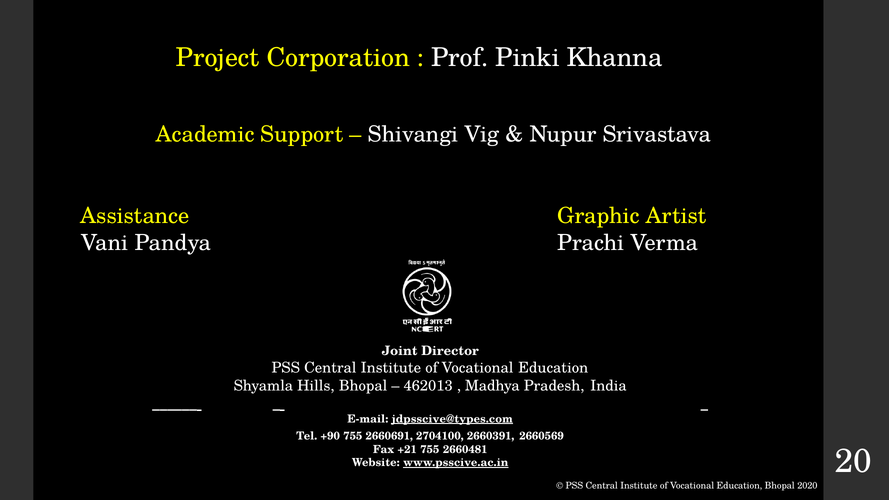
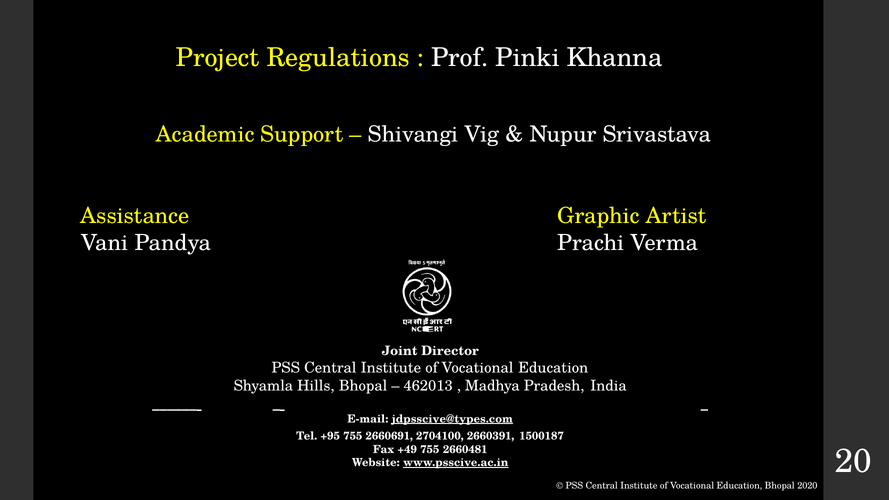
Corporation: Corporation -> Regulations
+90: +90 -> +95
2660569: 2660569 -> 1500187
+21: +21 -> +49
